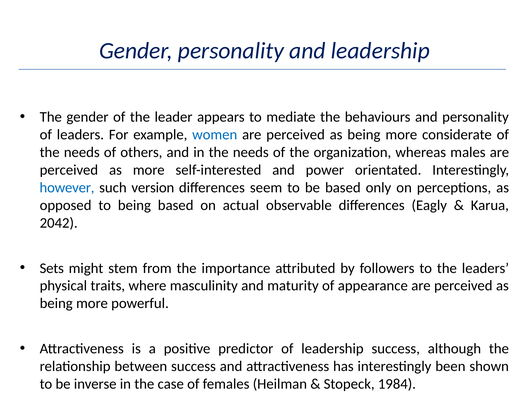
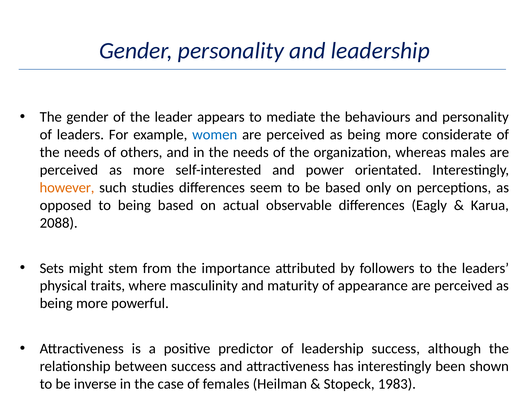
however colour: blue -> orange
version: version -> studies
2042: 2042 -> 2088
1984: 1984 -> 1983
